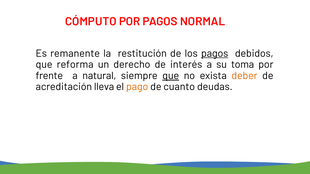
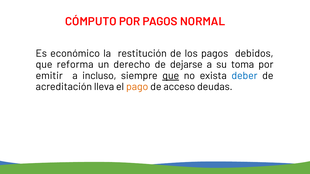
remanente: remanente -> económico
pagos at (215, 53) underline: present -> none
interés: interés -> dejarse
frente: frente -> emitir
natural: natural -> incluso
deber colour: orange -> blue
cuanto: cuanto -> acceso
